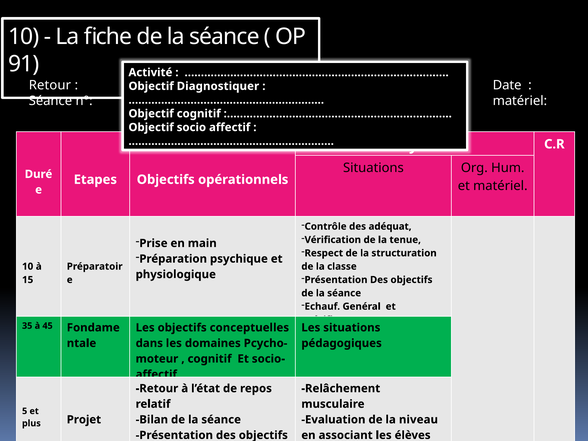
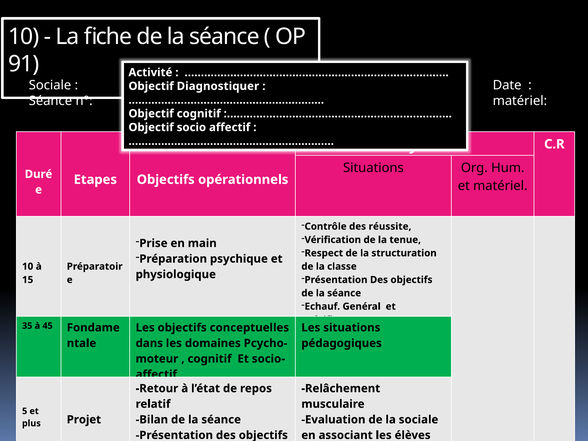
Retour at (50, 85): Retour -> Sociale
adéquat: adéquat -> réussite
la niveau: niveau -> sociale
